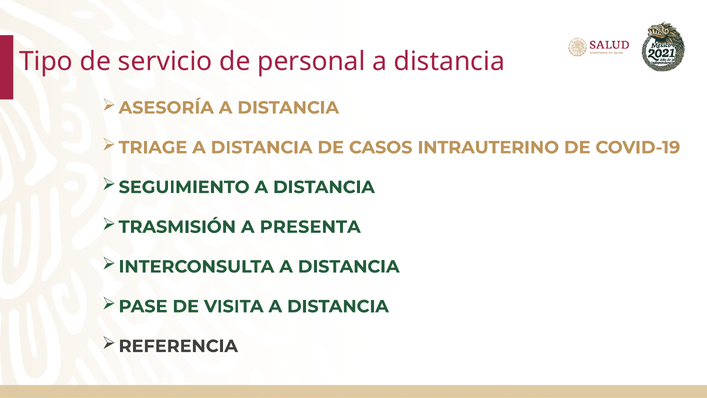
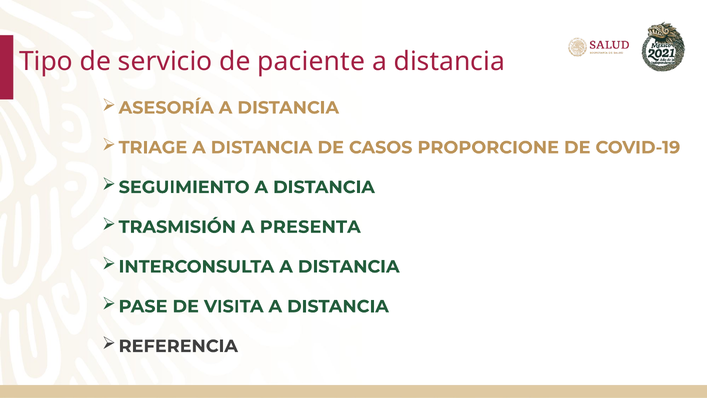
personal: personal -> paciente
INTRAUTERINO: INTRAUTERINO -> PROPORCIONE
